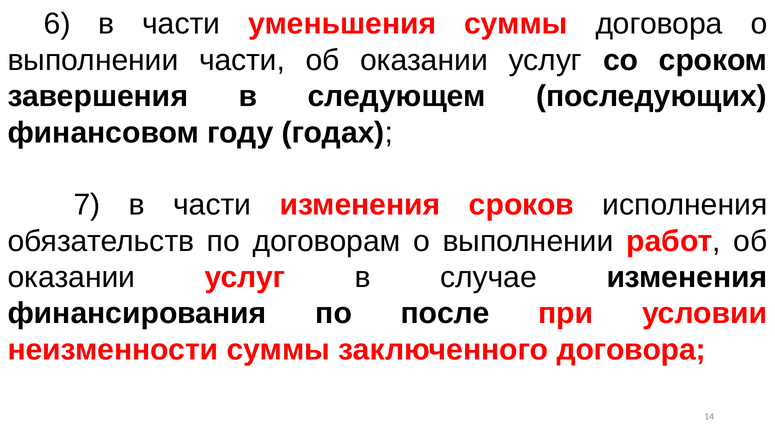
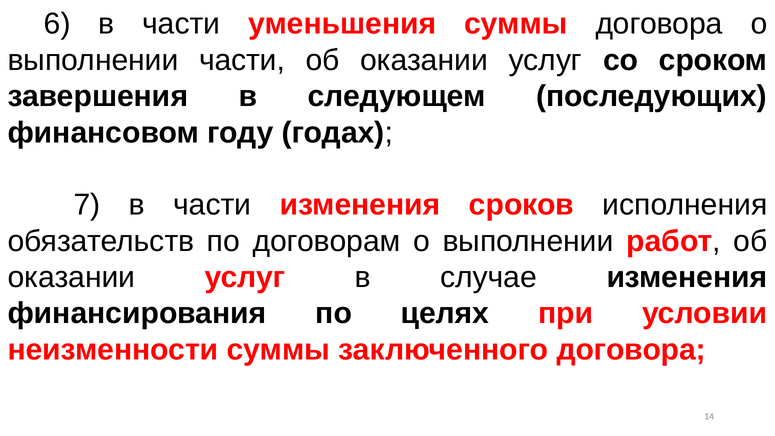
после: после -> целях
